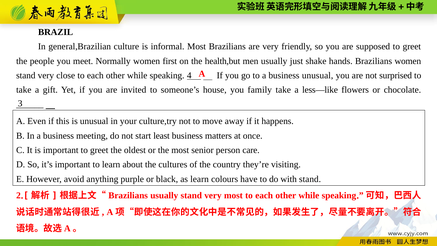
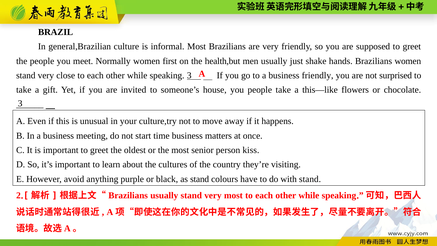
speaking 4: 4 -> 3
business unusual: unusual -> friendly
you family: family -> people
less—like: less—like -> this—like
least: least -> time
care: care -> kiss
as learn: learn -> stand
